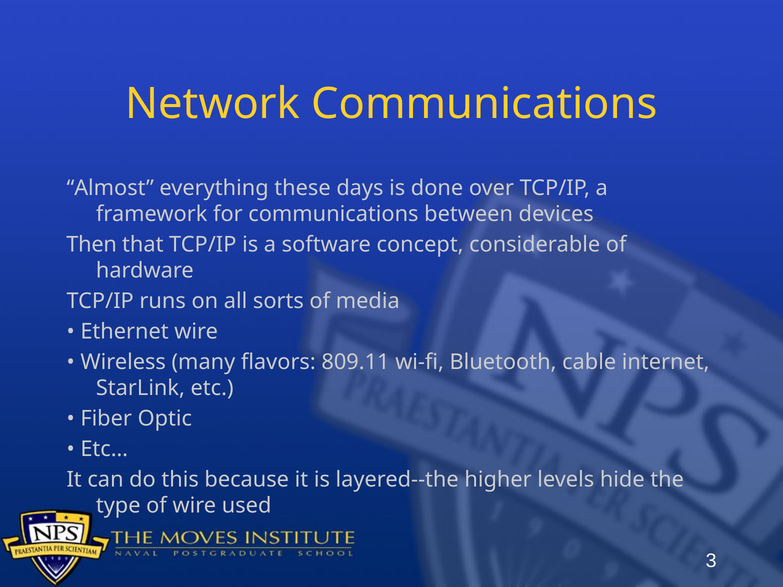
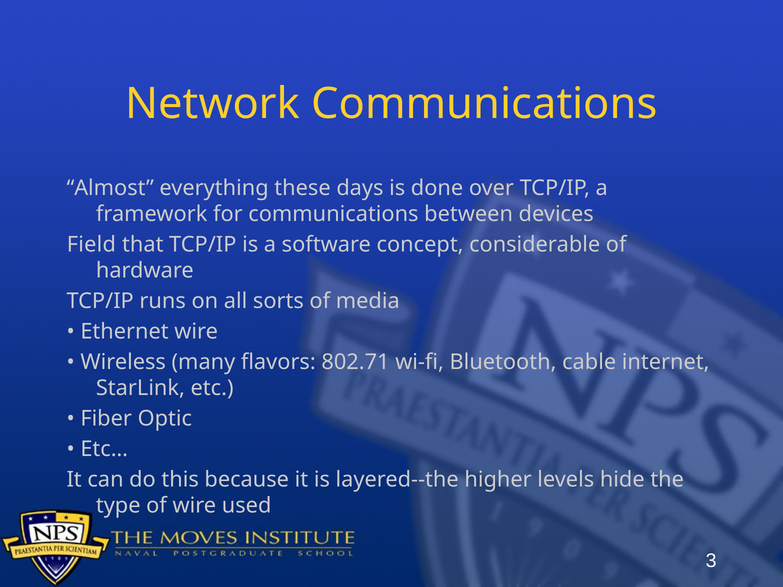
Then: Then -> Field
809.11: 809.11 -> 802.71
